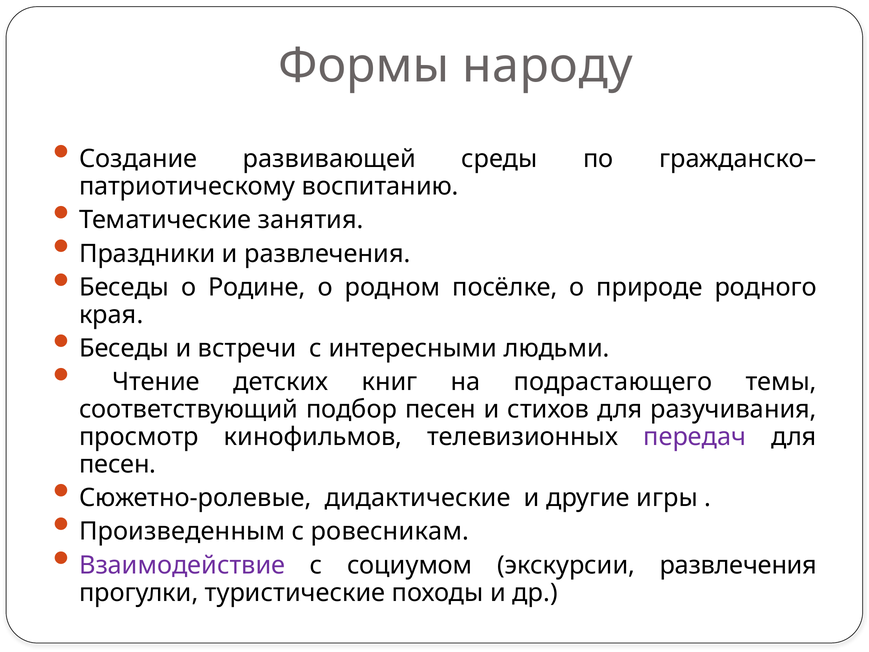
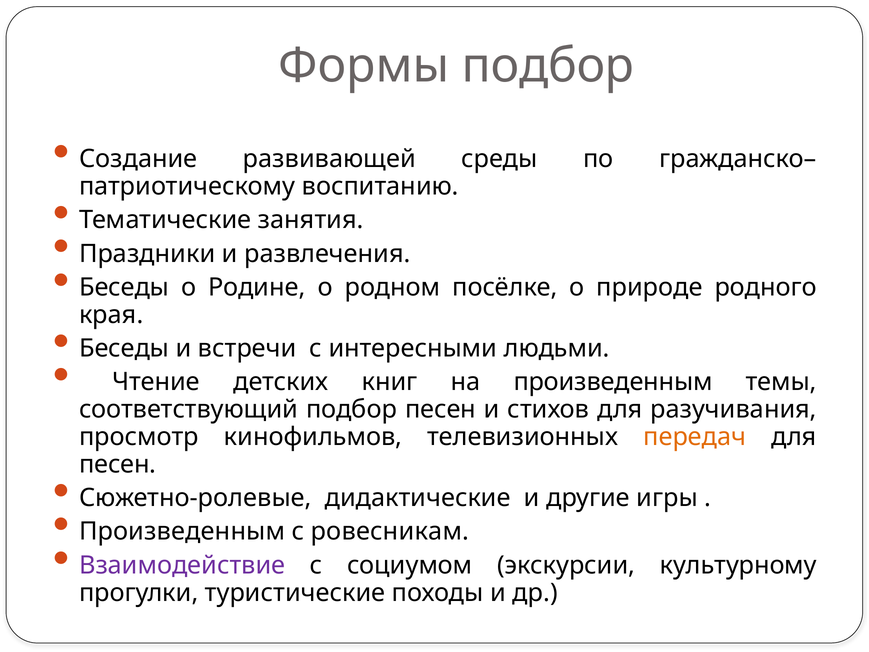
Формы народу: народу -> подбор
на подрастающего: подрастающего -> произведенным
передач colour: purple -> orange
экскурсии развлечения: развлечения -> культурному
